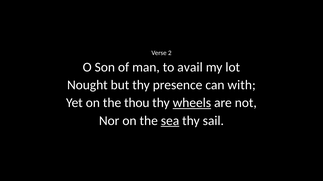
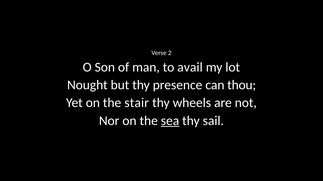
with: with -> thou
thou: thou -> stair
wheels underline: present -> none
